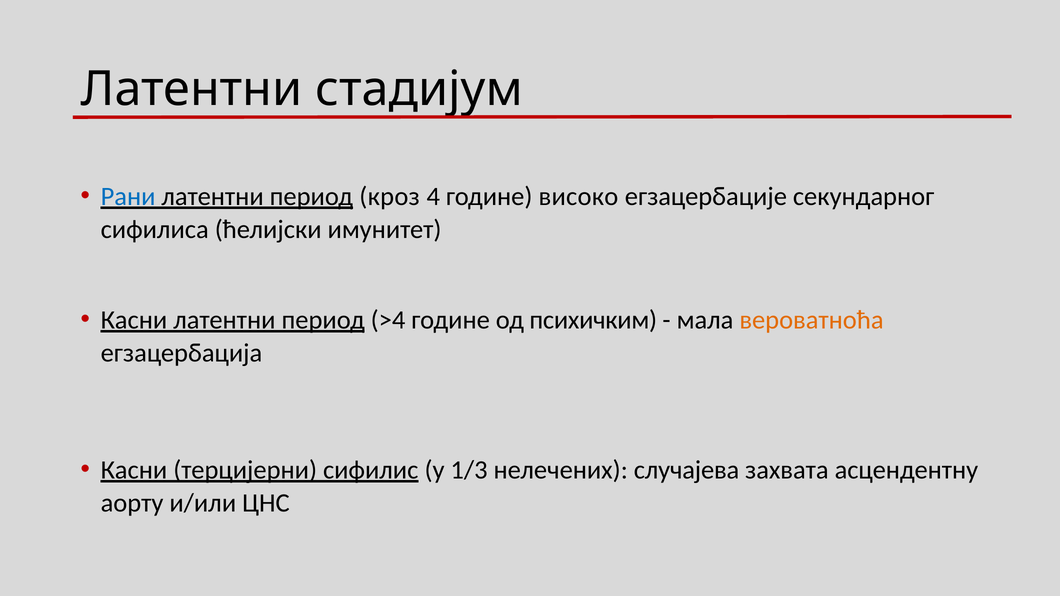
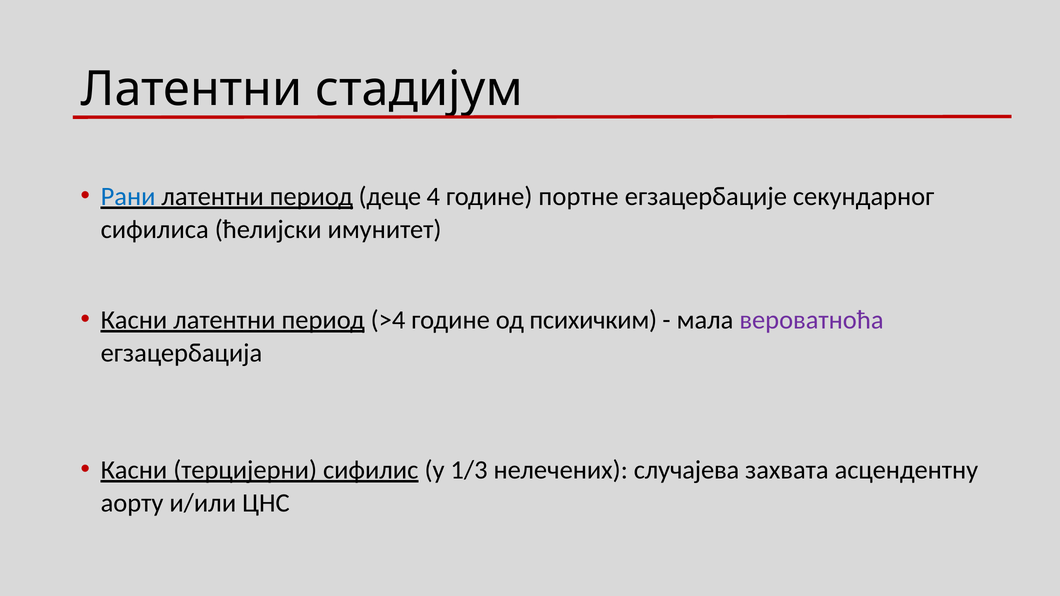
кроз: кроз -> деце
високо: високо -> портне
вероватноћа colour: orange -> purple
